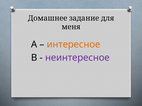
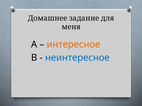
неинтересное colour: purple -> blue
